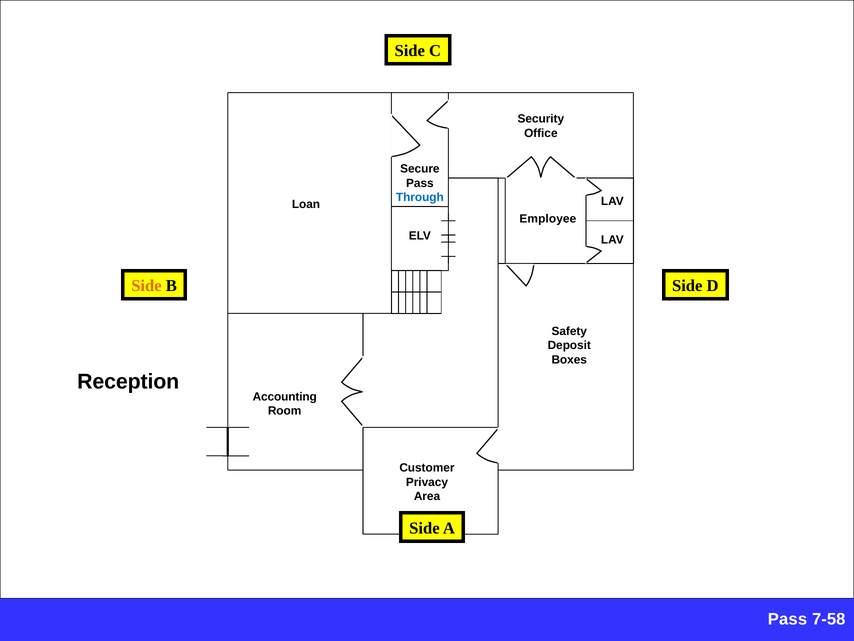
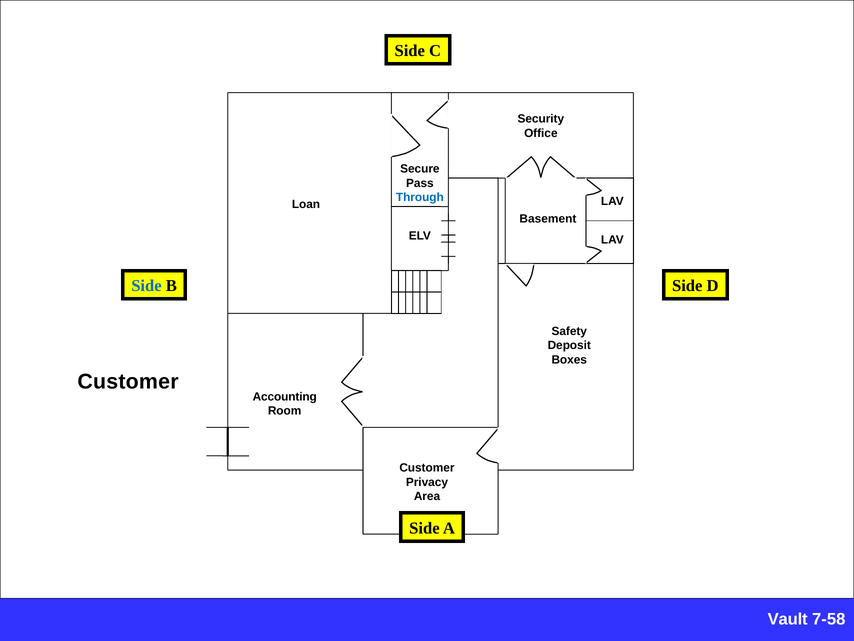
Employee: Employee -> Basement
Side at (146, 286) colour: orange -> blue
Reception at (128, 381): Reception -> Customer
Pass at (787, 619): Pass -> Vault
